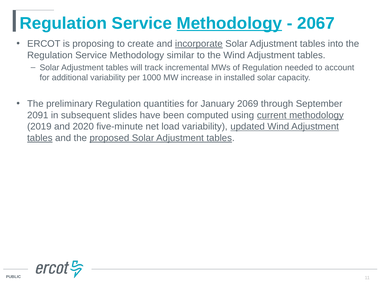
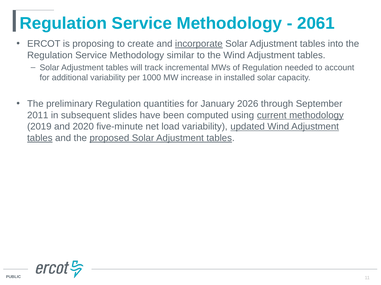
Methodology at (229, 23) underline: present -> none
2067: 2067 -> 2061
2069: 2069 -> 2026
2091: 2091 -> 2011
